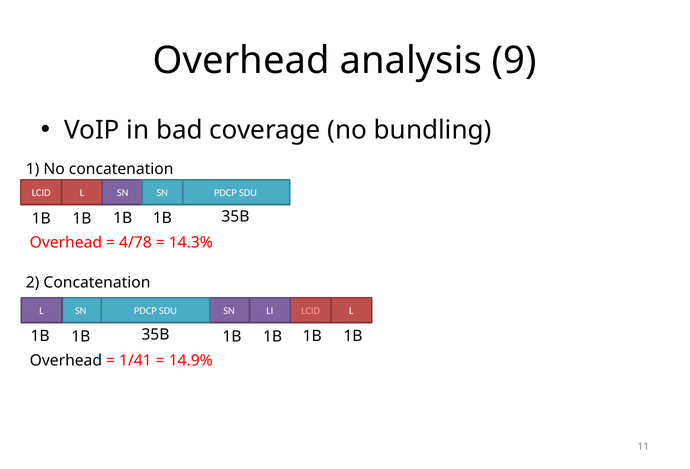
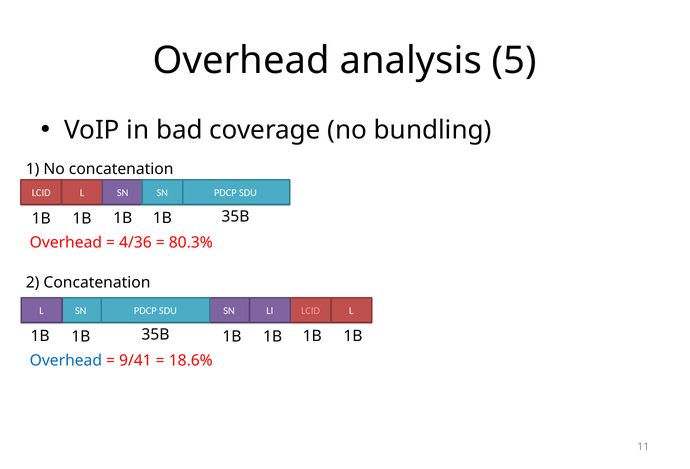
9: 9 -> 5
4/78: 4/78 -> 4/36
14.3%: 14.3% -> 80.3%
Overhead at (66, 361) colour: black -> blue
1/41: 1/41 -> 9/41
14.9%: 14.9% -> 18.6%
